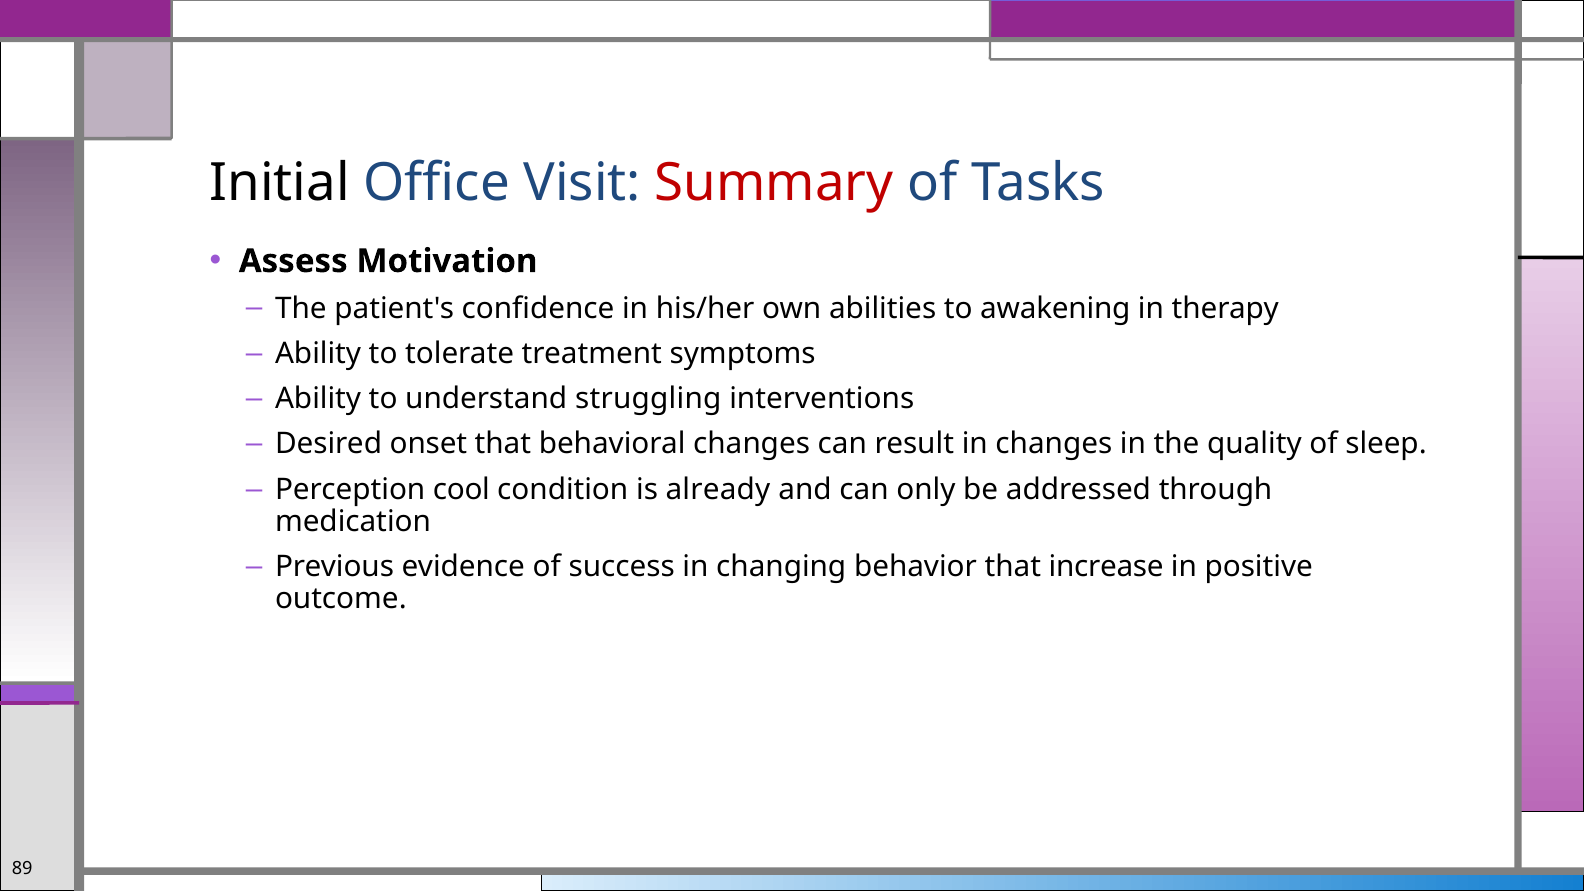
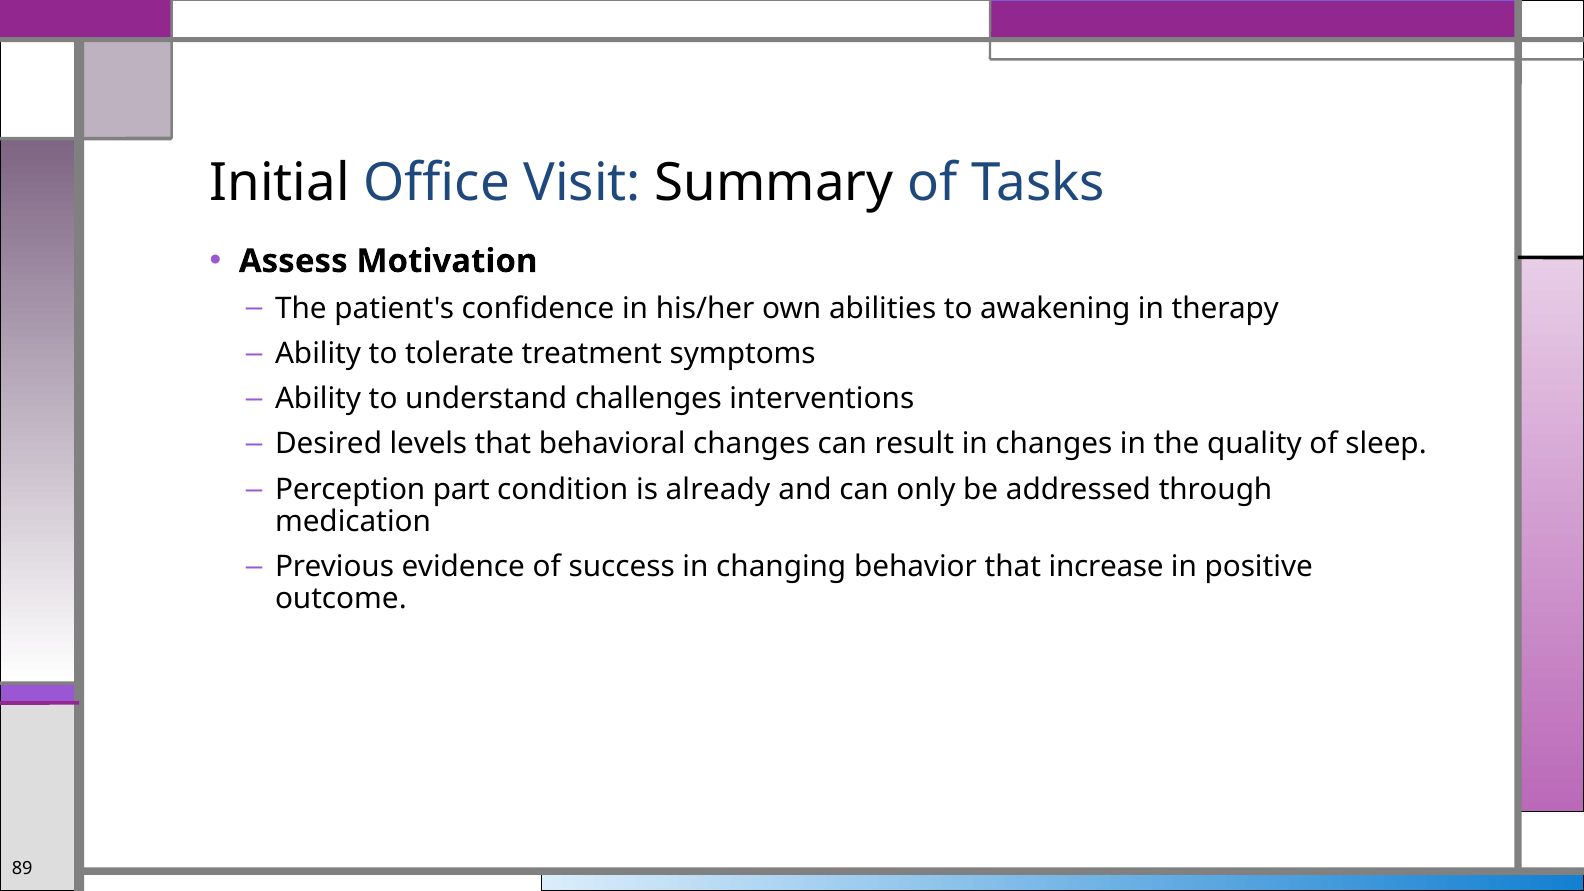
Summary colour: red -> black
struggling: struggling -> challenges
onset: onset -> levels
cool: cool -> part
